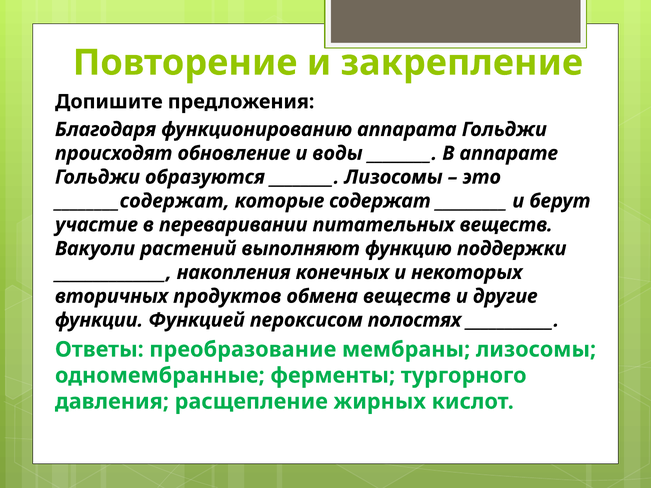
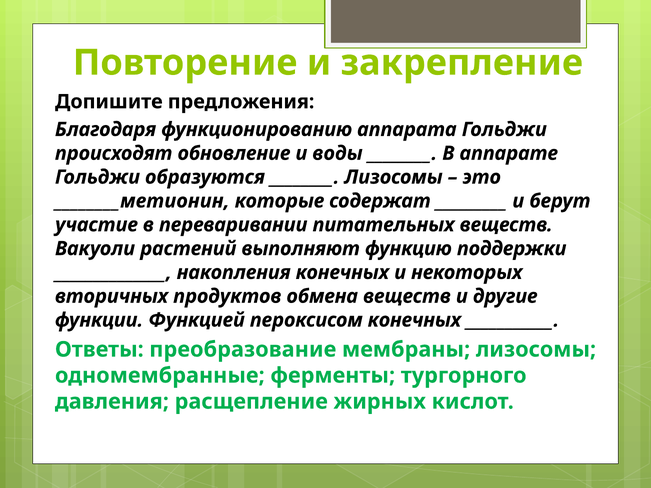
________содержат: ________содержат -> ________метионин
пероксисом полостях: полостях -> конечных
